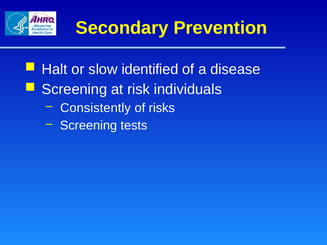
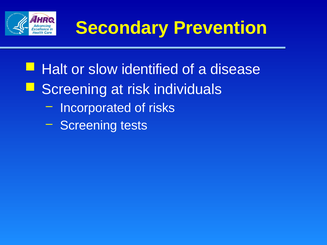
Consistently: Consistently -> Incorporated
